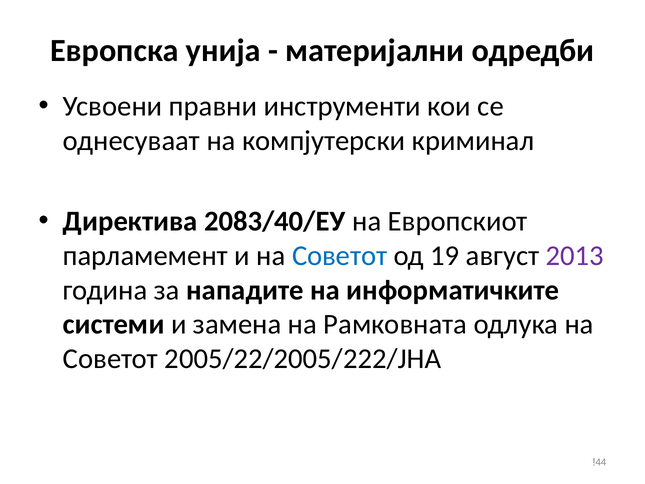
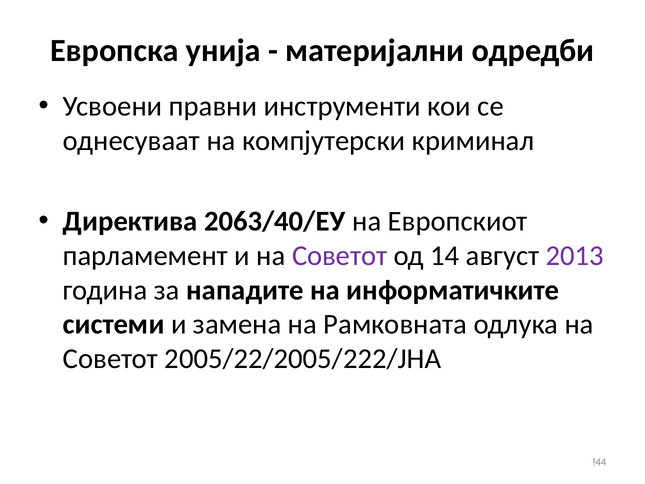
2083/40/ЕУ: 2083/40/ЕУ -> 2063/40/ЕУ
Советот at (340, 256) colour: blue -> purple
19: 19 -> 14
